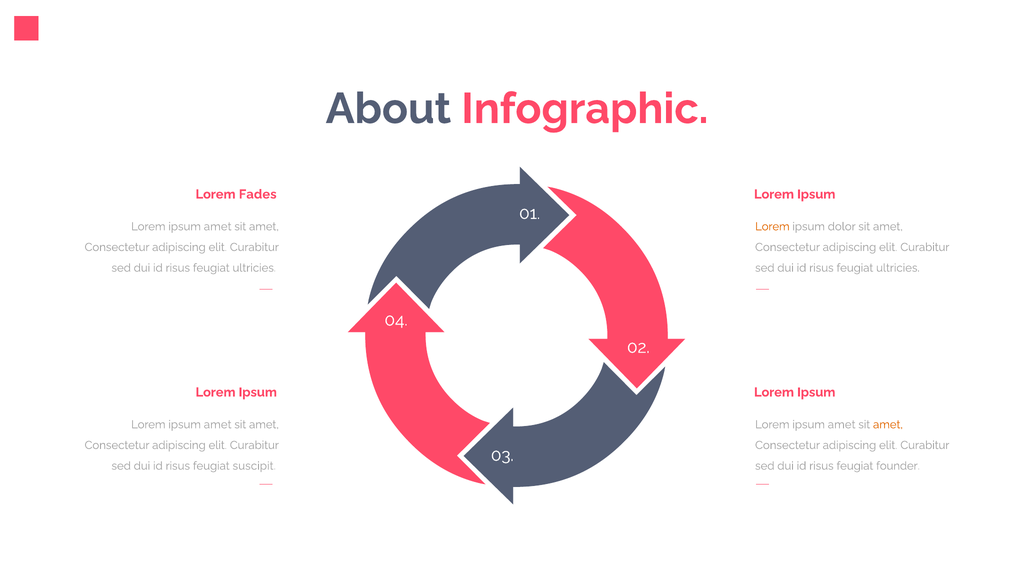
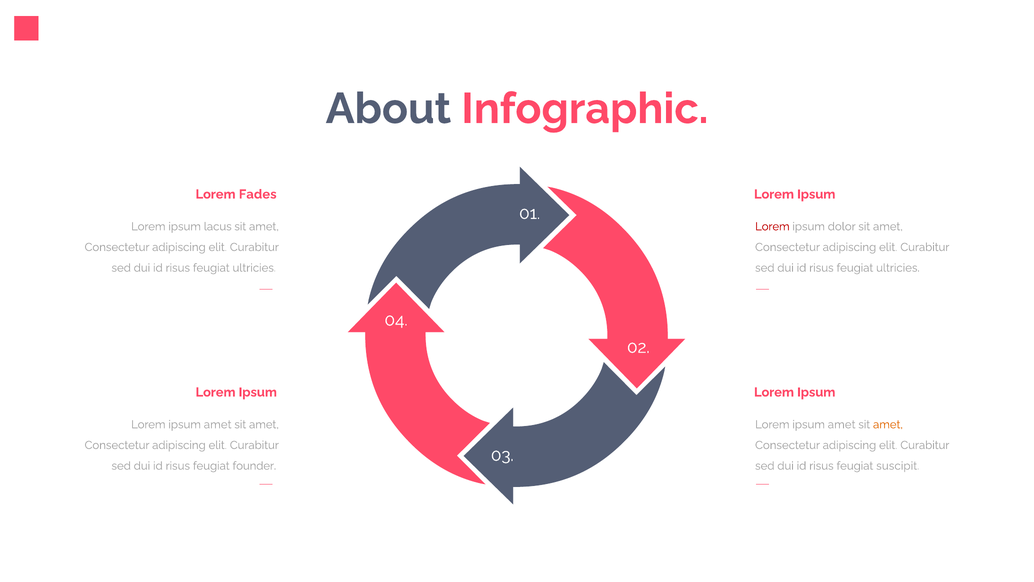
amet at (218, 226): amet -> lacus
Lorem at (772, 226) colour: orange -> red
suscipit: suscipit -> founder
founder: founder -> suscipit
